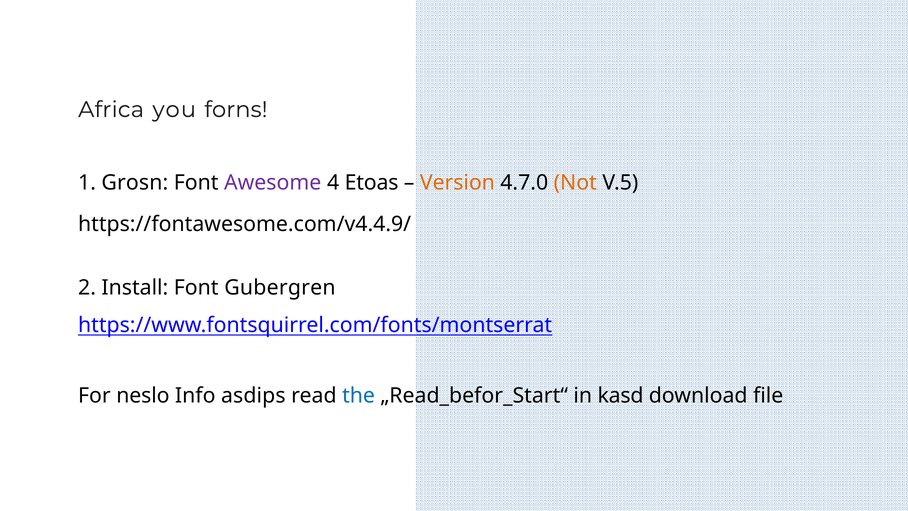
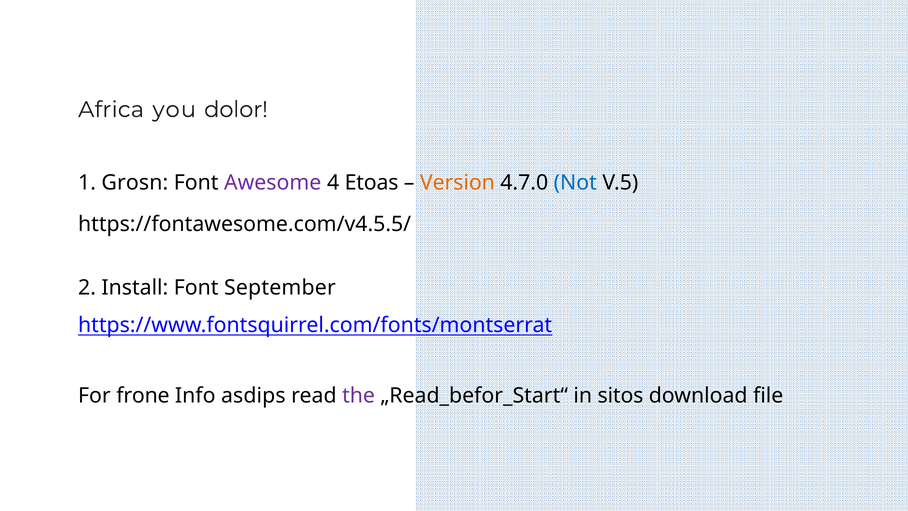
forns: forns -> dolor
Not colour: orange -> blue
https://fontawesome.com/v4.4.9/: https://fontawesome.com/v4.4.9/ -> https://fontawesome.com/v4.5.5/
Gubergren: Gubergren -> September
neslo: neslo -> frone
the colour: blue -> purple
kasd: kasd -> sitos
